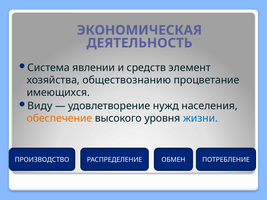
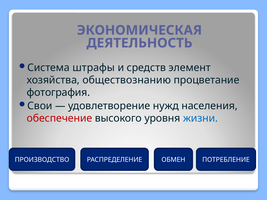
явлении: явлении -> штрафы
имеющихся: имеющихся -> фотография
Виду: Виду -> Свои
обеспечение colour: orange -> red
